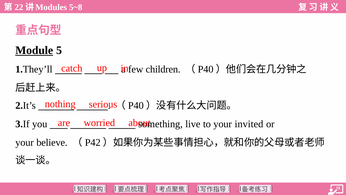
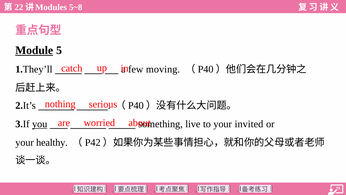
children: children -> moving
you underline: none -> present
believe: believe -> healthy
